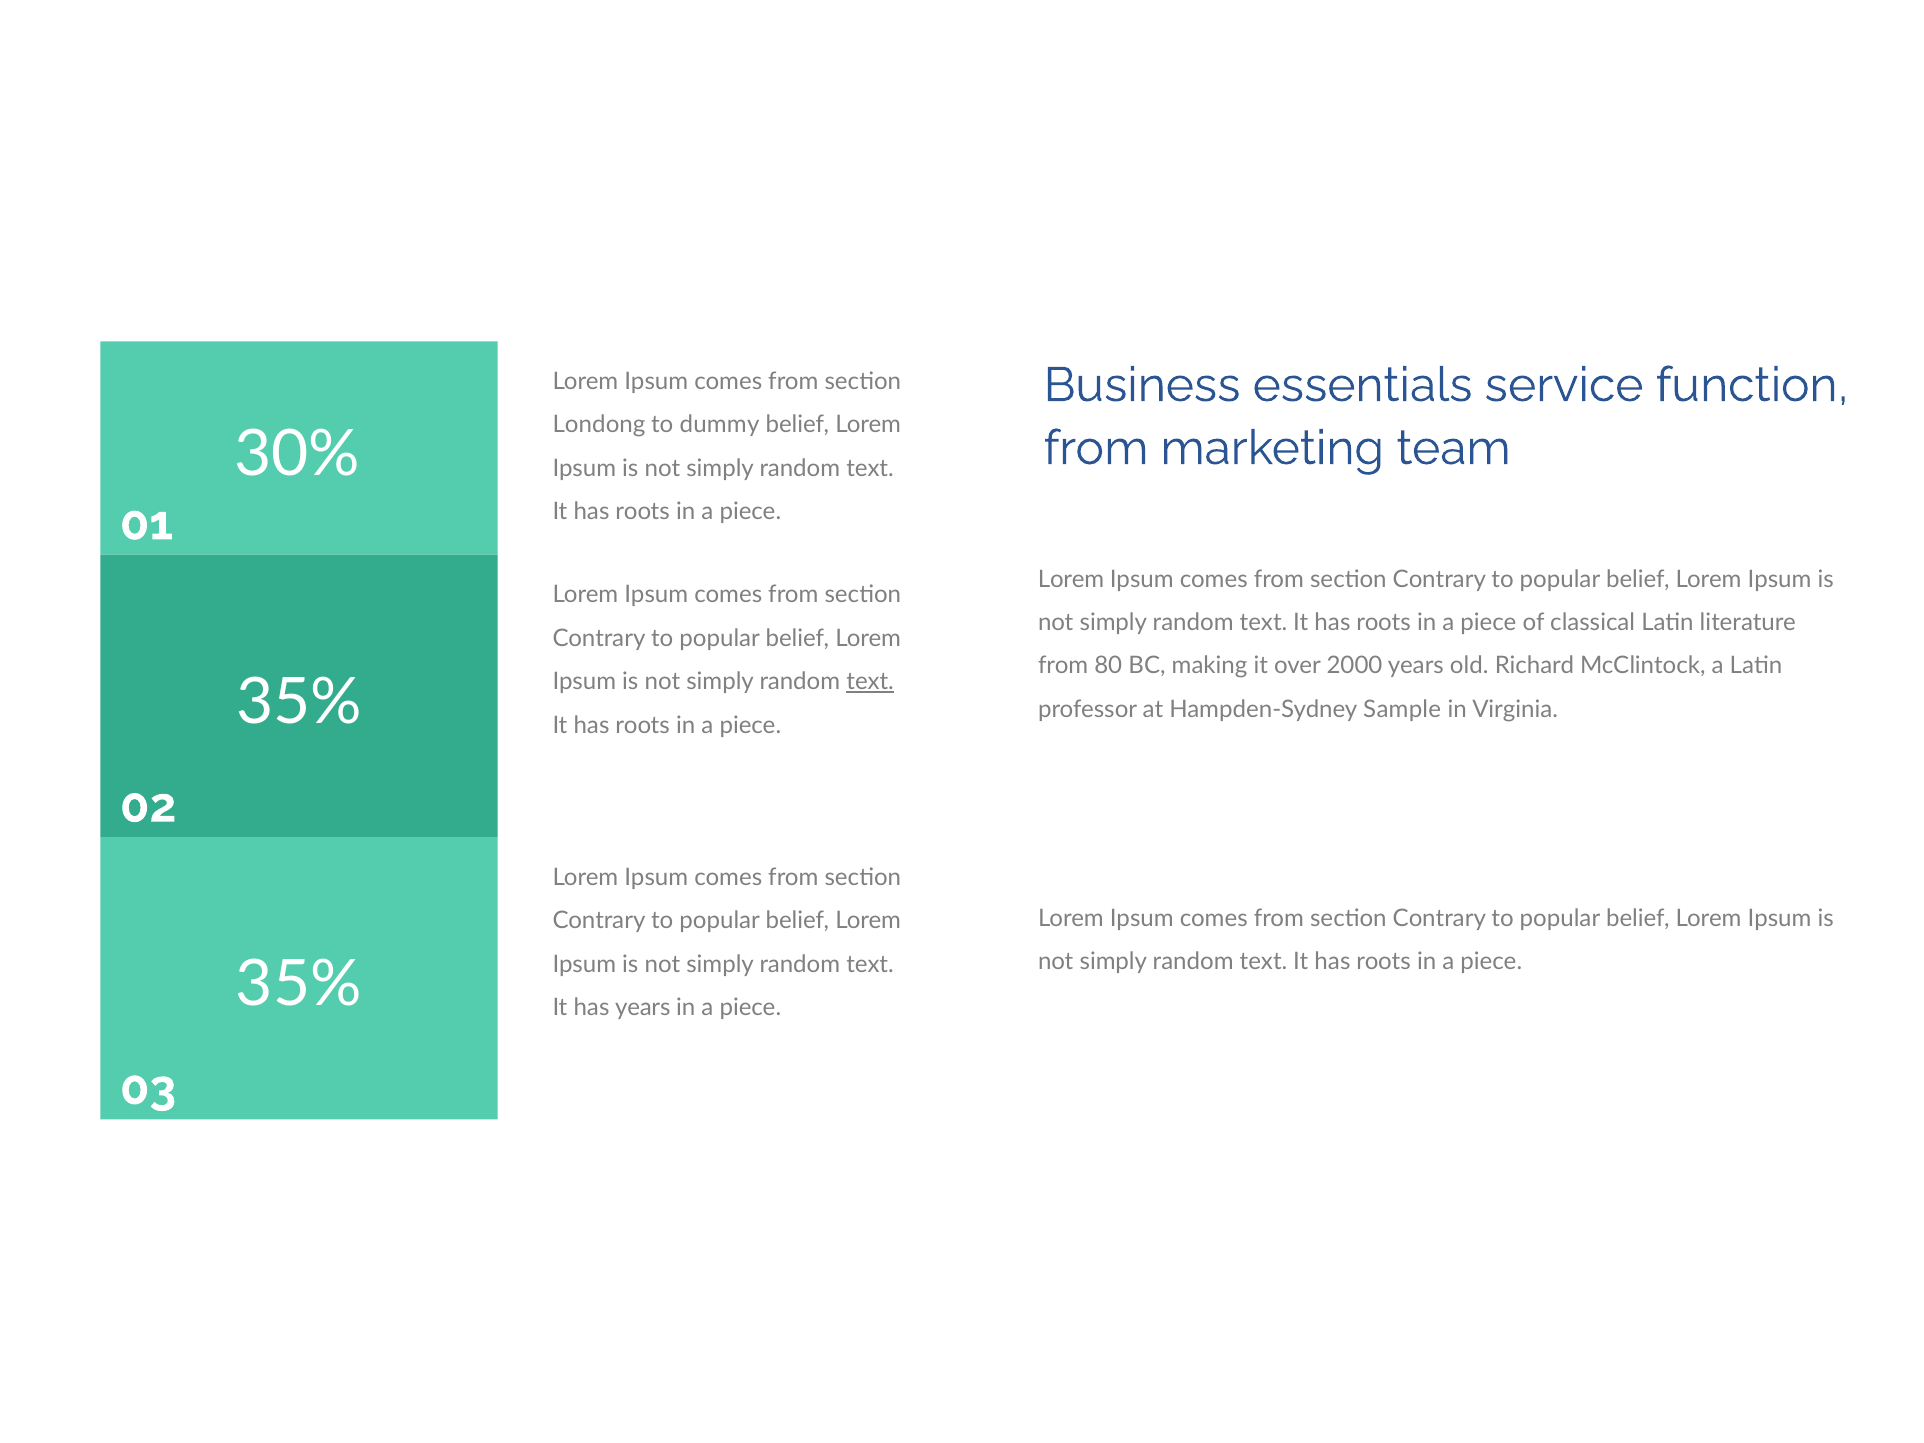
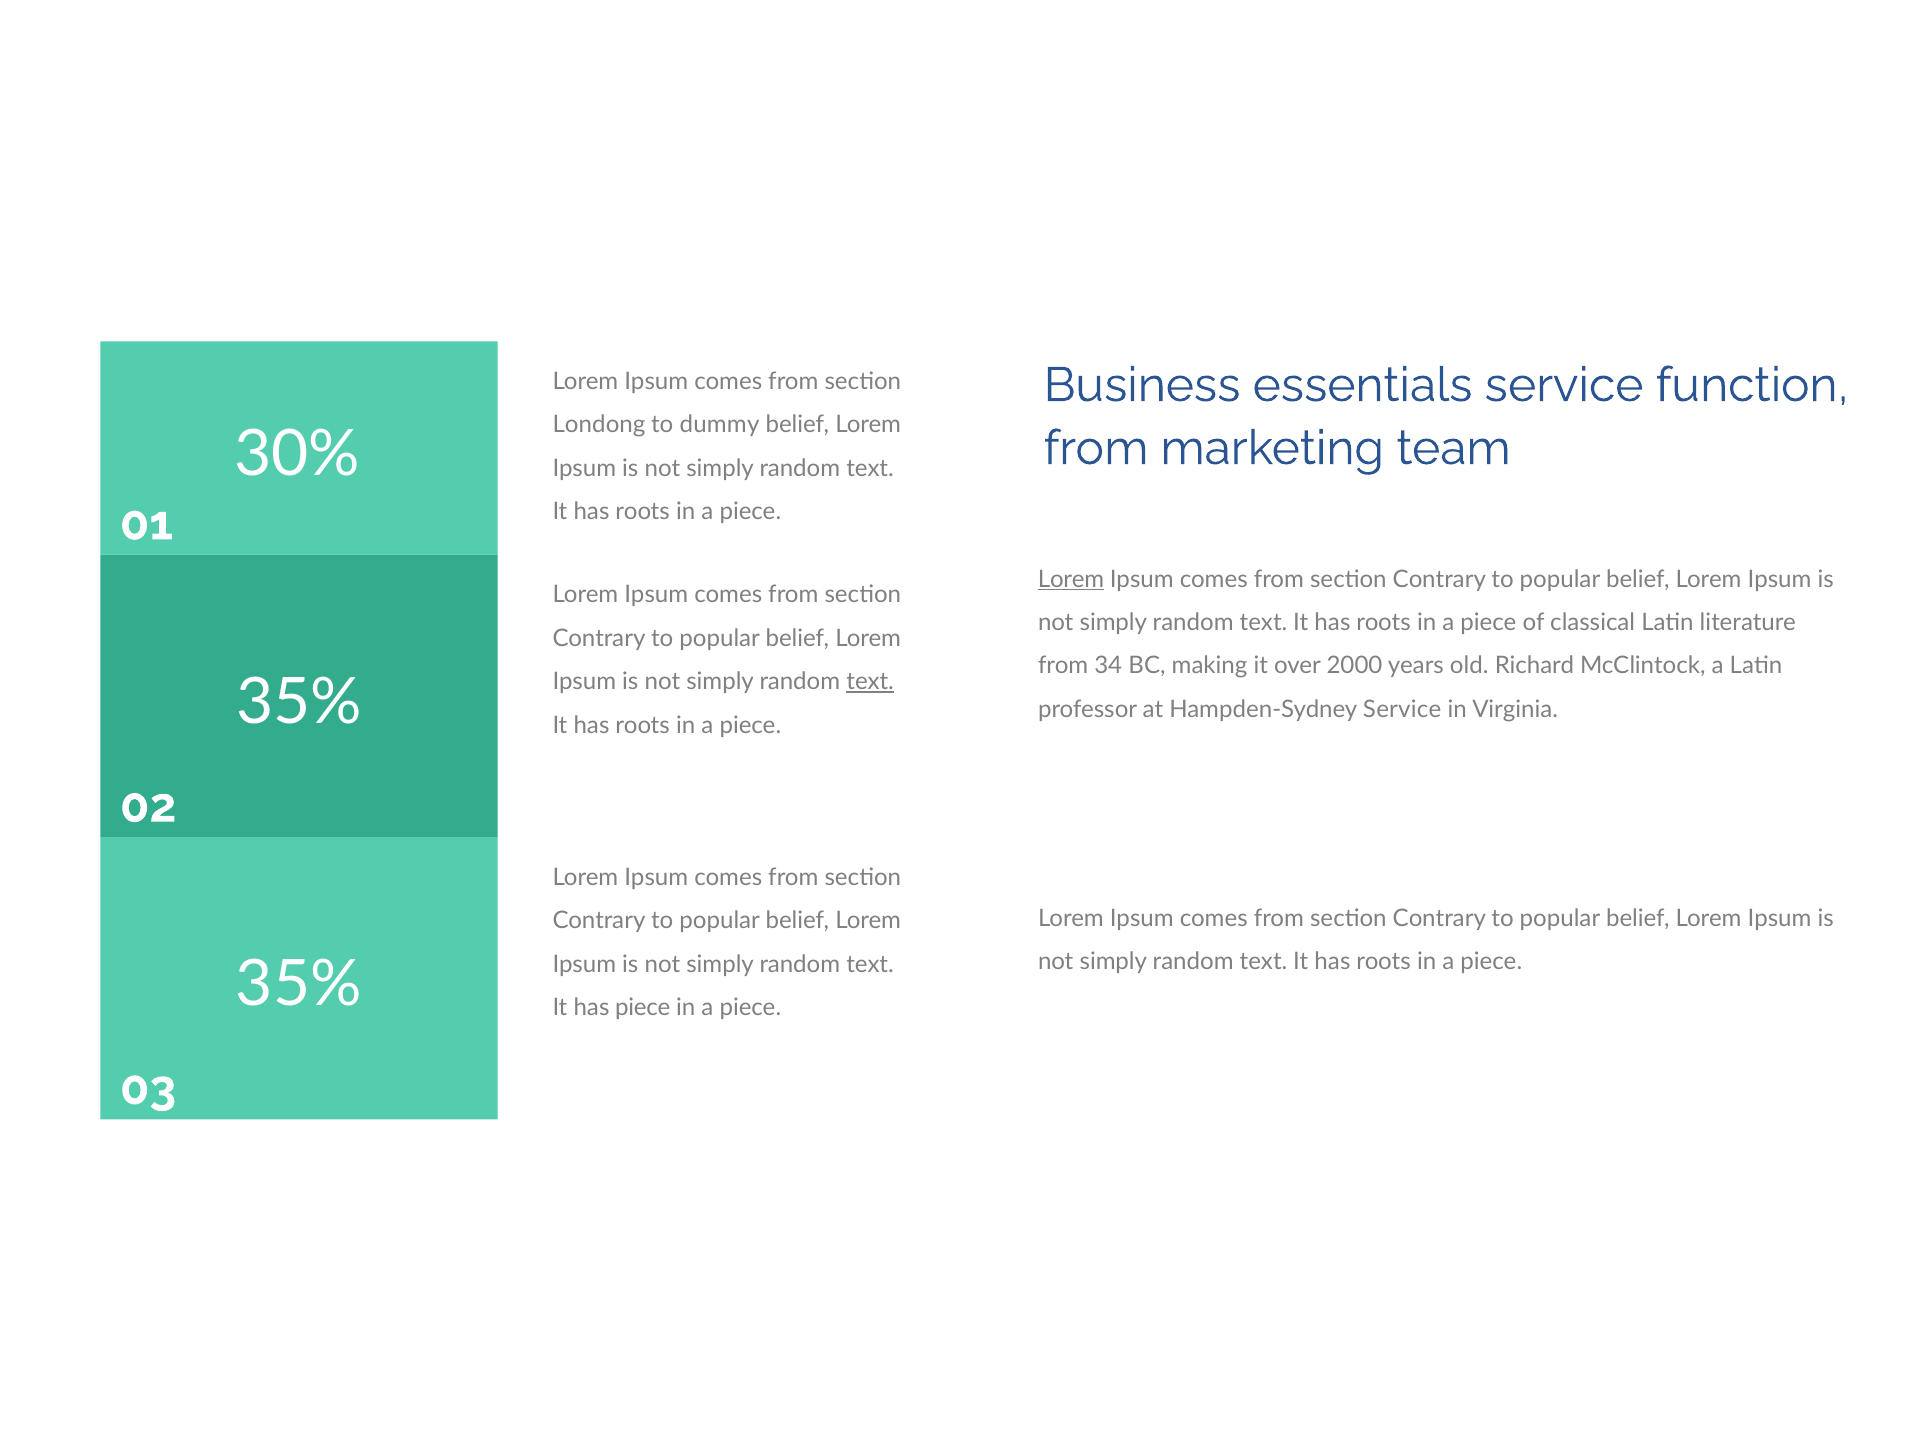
Lorem at (1071, 579) underline: none -> present
80: 80 -> 34
Hampden-Sydney Sample: Sample -> Service
has years: years -> piece
